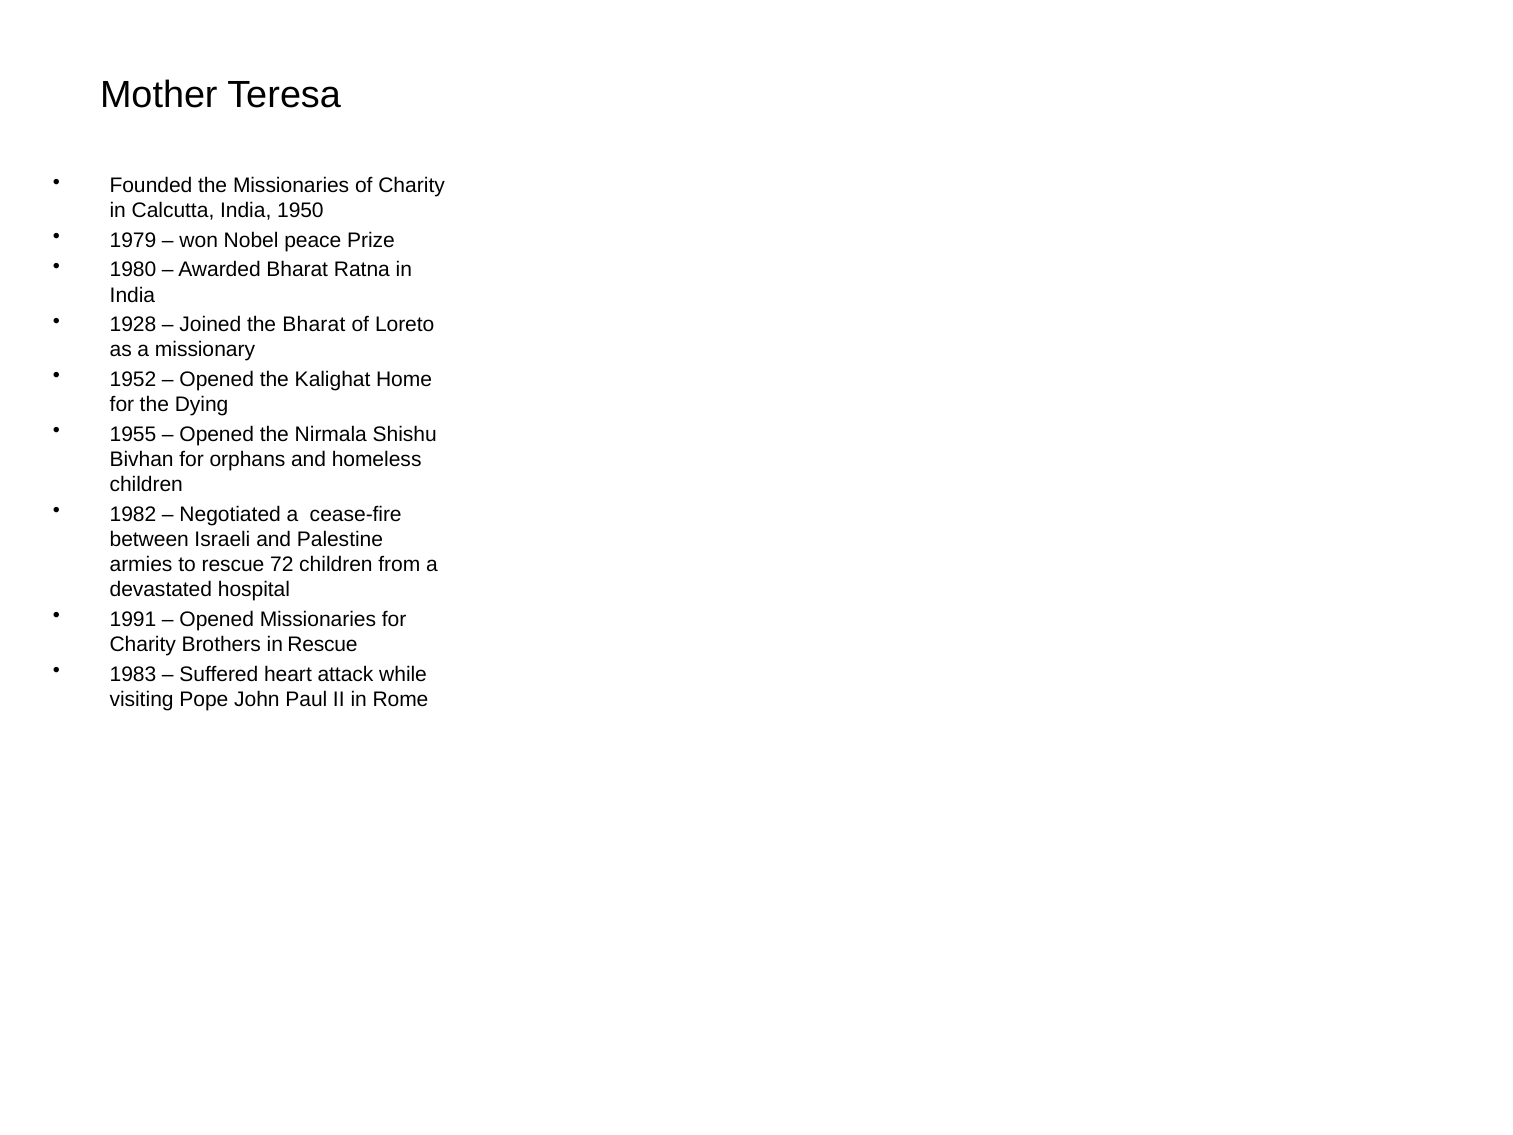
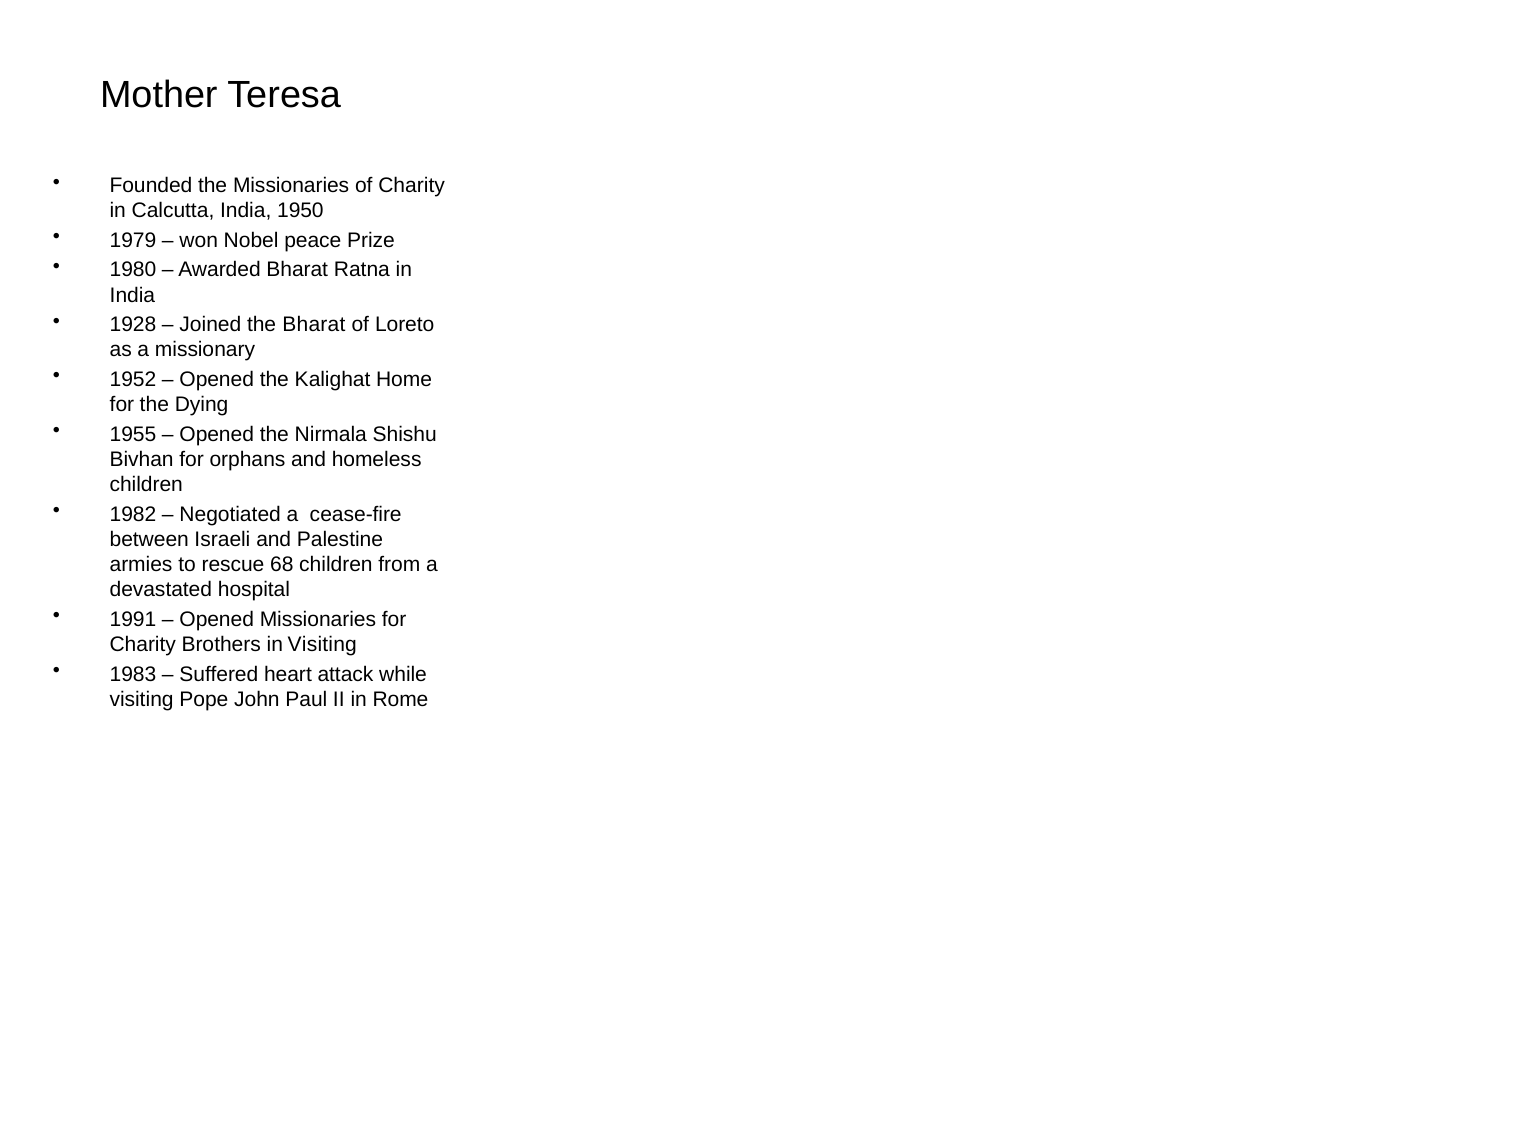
72: 72 -> 68
in Rescue: Rescue -> Visiting
